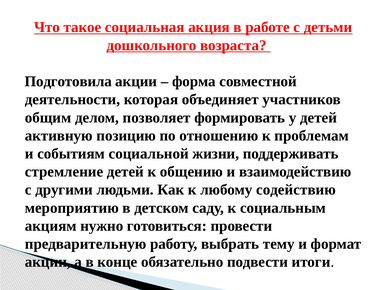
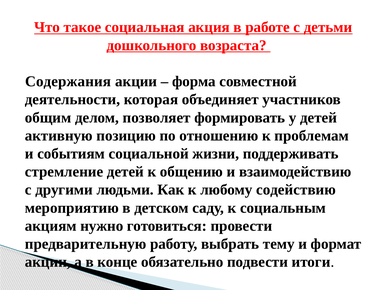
Подготовила: Подготовила -> Содержания
